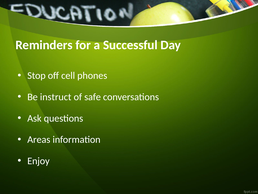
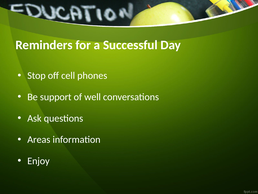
instruct: instruct -> support
safe: safe -> well
